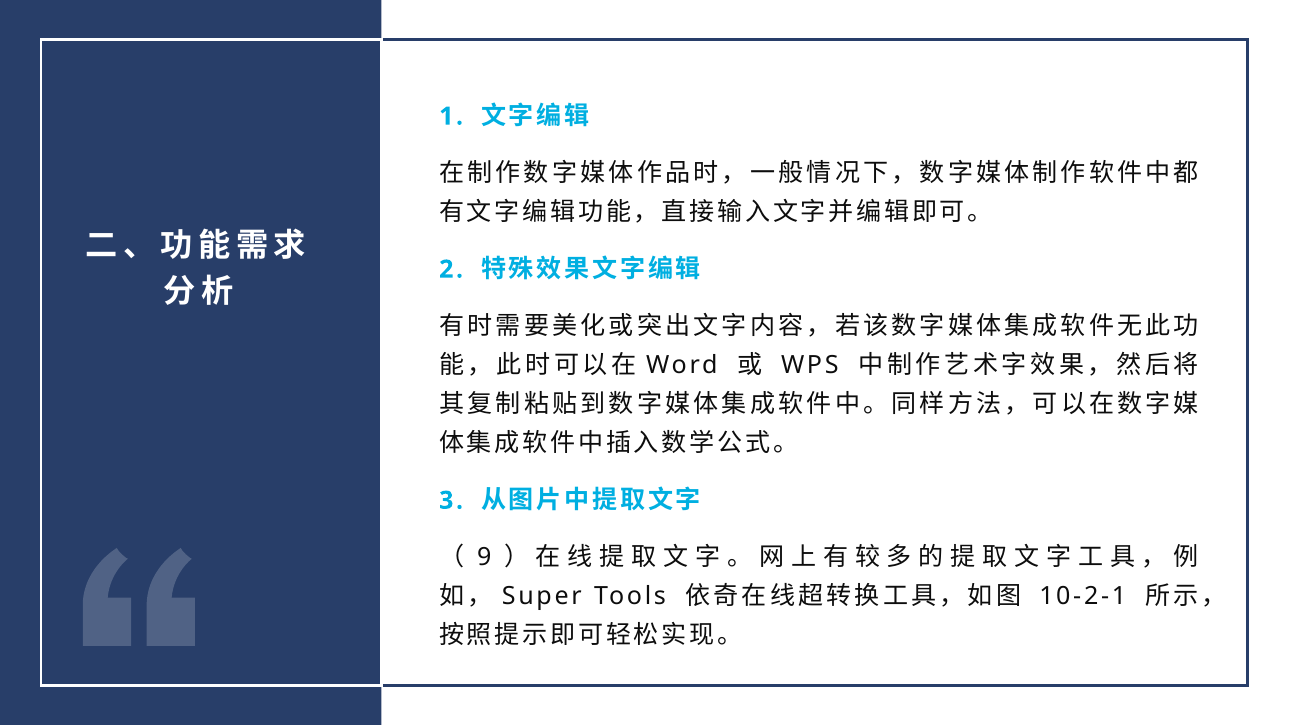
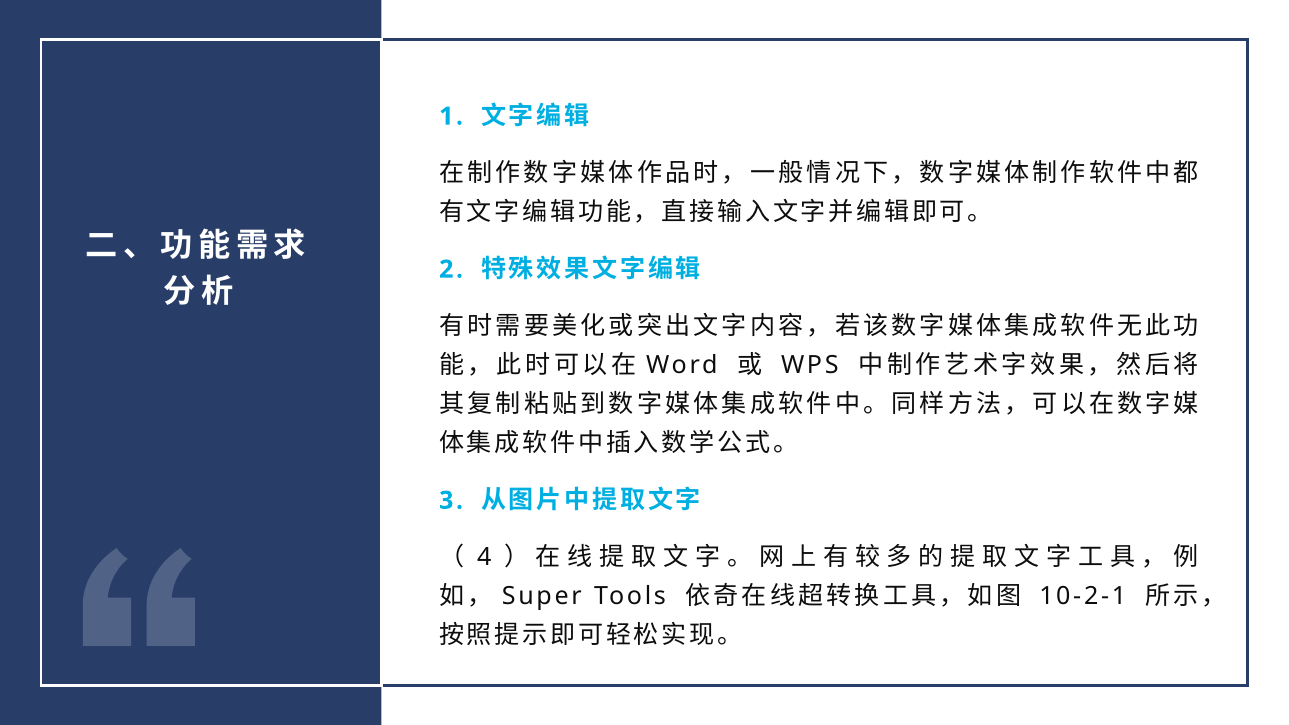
9: 9 -> 4
